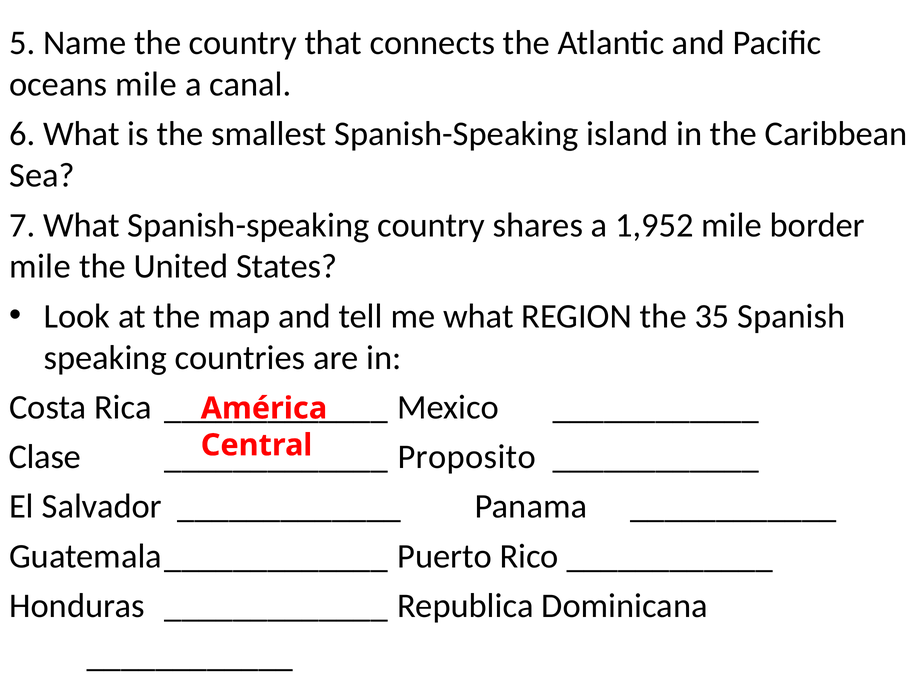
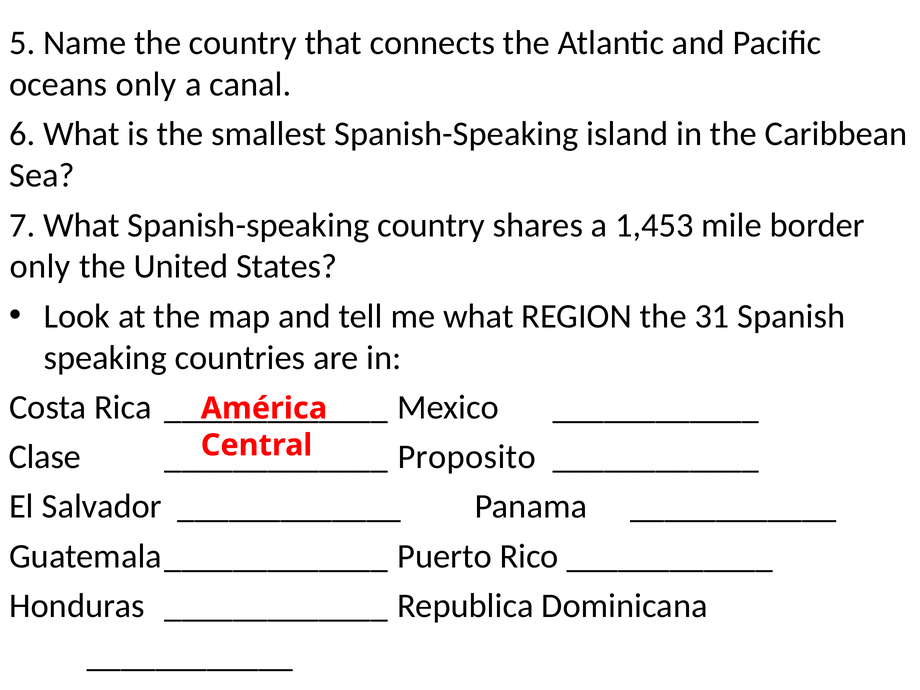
oceans mile: mile -> only
1,952: 1,952 -> 1,453
mile at (40, 267): mile -> only
35: 35 -> 31
